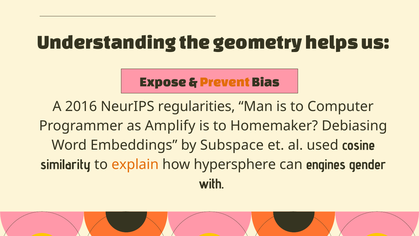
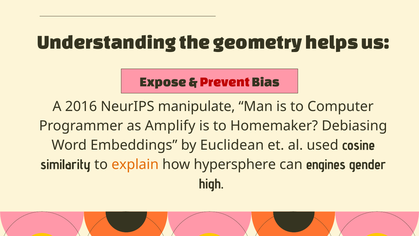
Prevent colour: orange -> red
regularities: regularities -> manipulate
Subspace: Subspace -> Euclidean
with: with -> high
